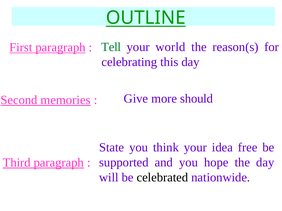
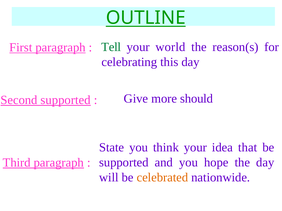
Second memories: memories -> supported
free: free -> that
celebrated colour: black -> orange
